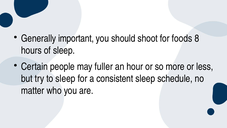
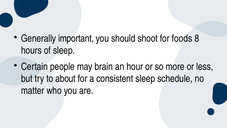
fuller: fuller -> brain
to sleep: sleep -> about
